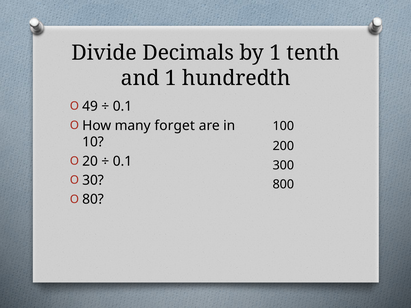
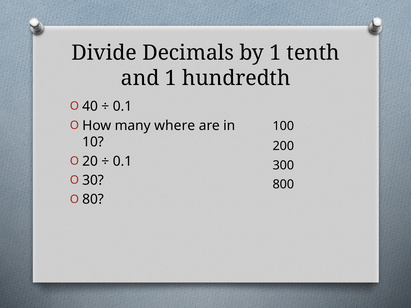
49: 49 -> 40
forget: forget -> where
